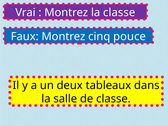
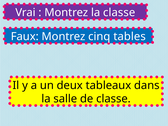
pouce: pouce -> tables
